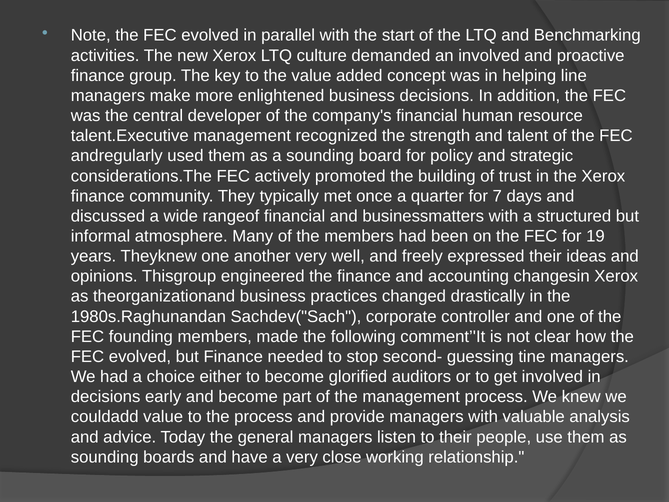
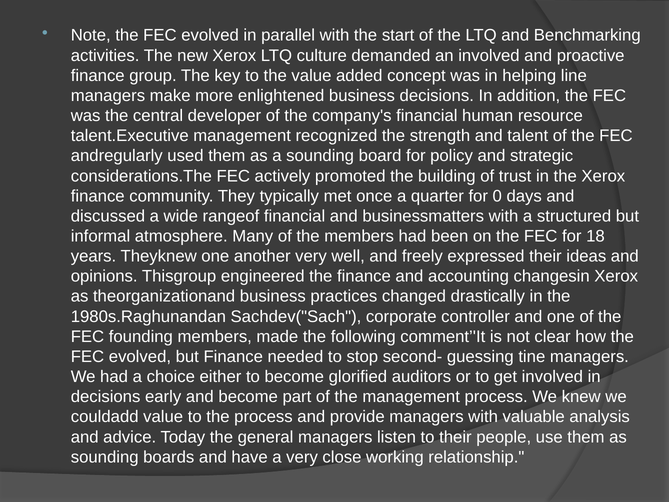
7: 7 -> 0
19: 19 -> 18
